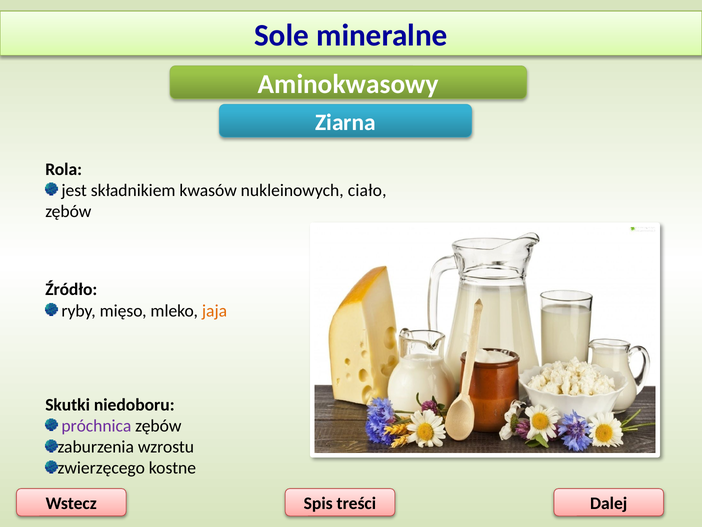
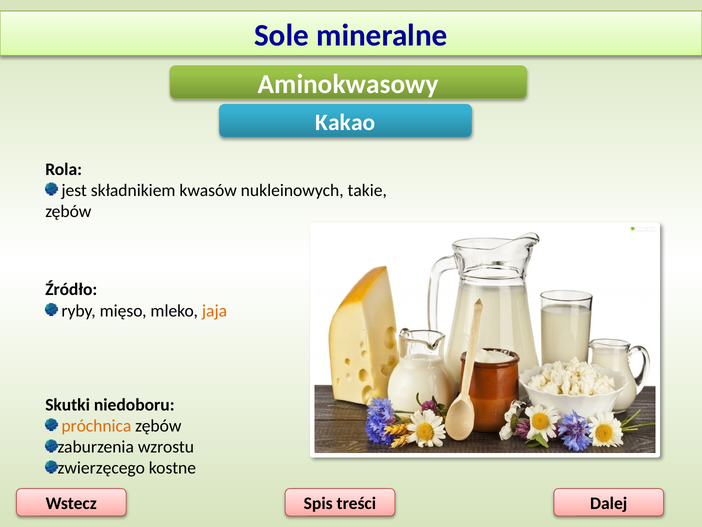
Ziarna: Ziarna -> Kakao
ciało: ciało -> takie
próchnica colour: purple -> orange
